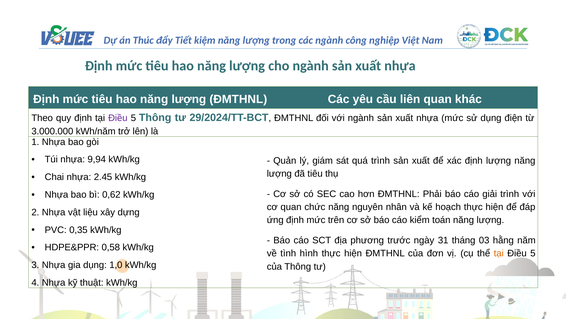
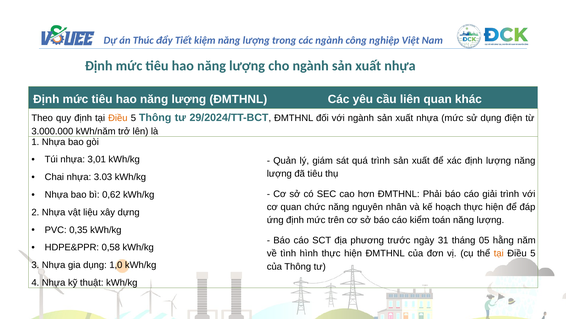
Điều at (118, 118) colour: purple -> orange
9,94: 9,94 -> 3,01
2.45: 2.45 -> 3.03
03: 03 -> 05
